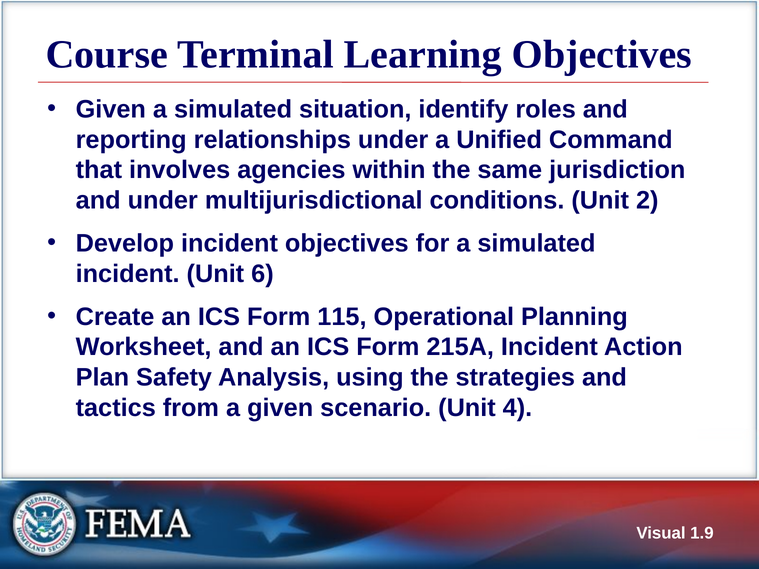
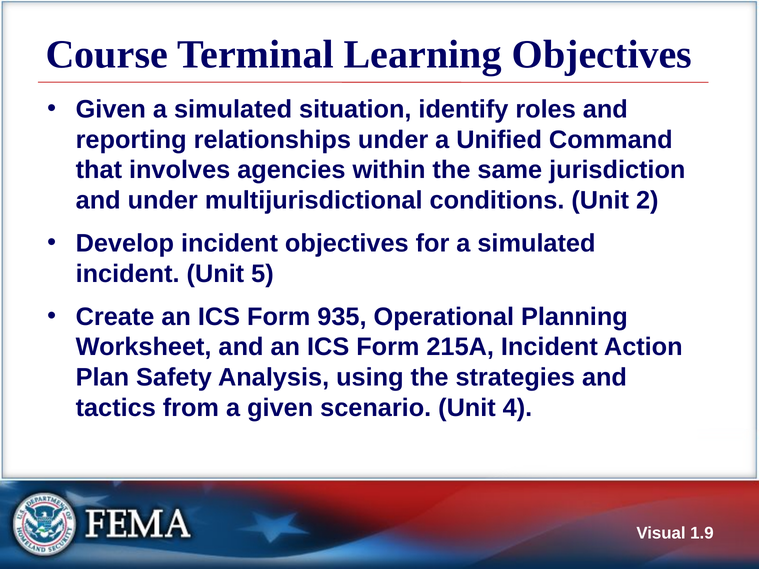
6: 6 -> 5
115: 115 -> 935
